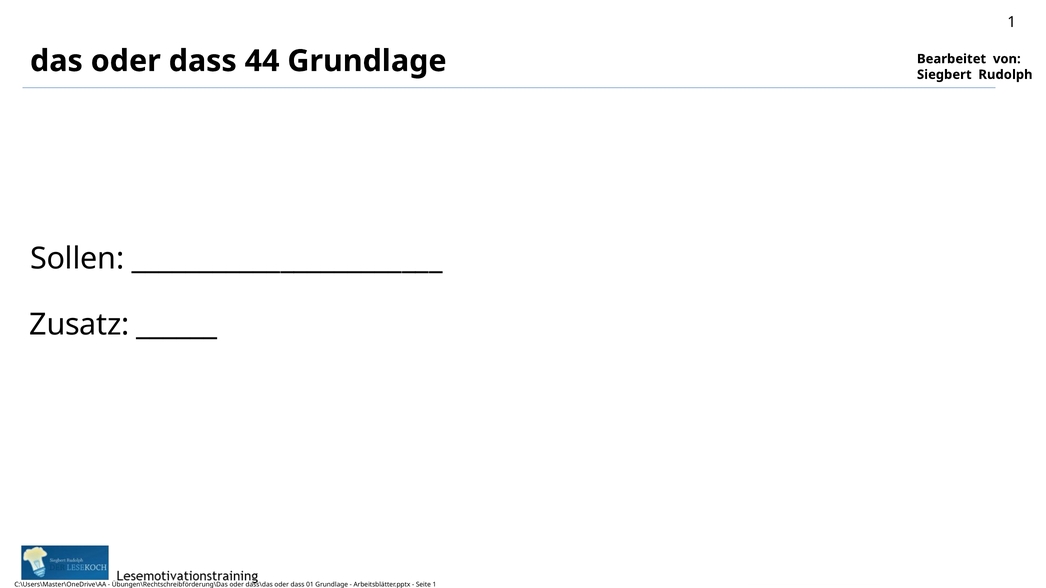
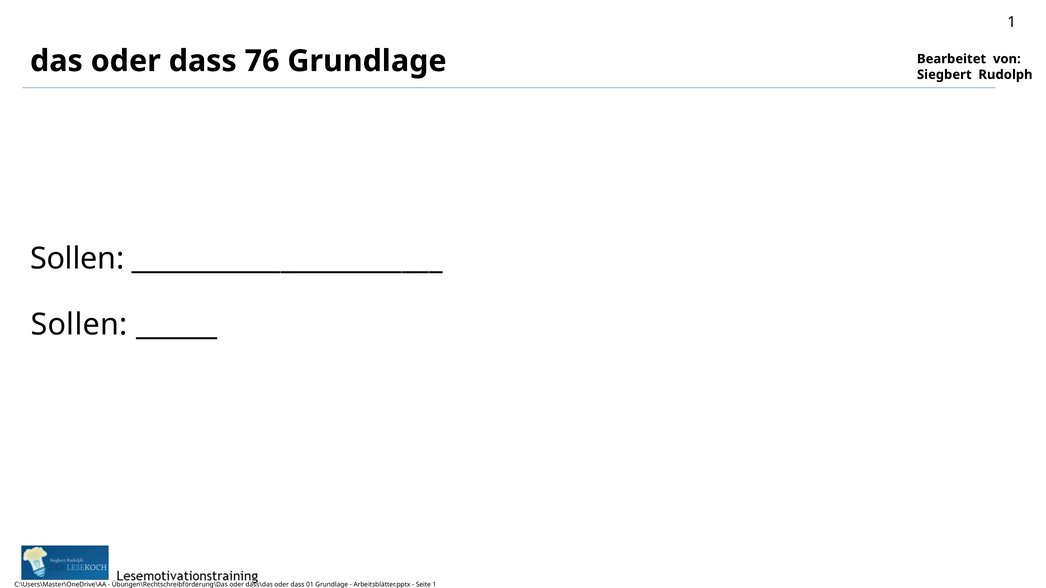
44: 44 -> 76
Zusatz at (79, 325): Zusatz -> Sollen
